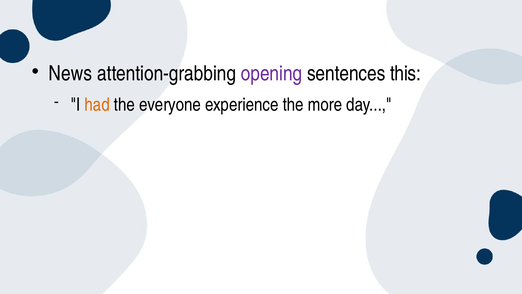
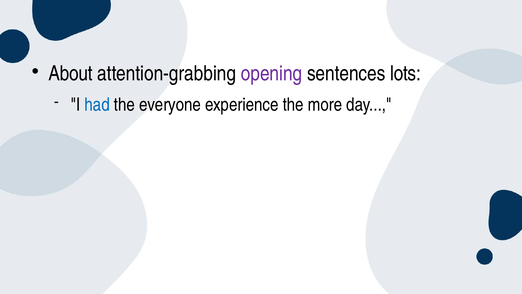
News: News -> About
this: this -> lots
had colour: orange -> blue
